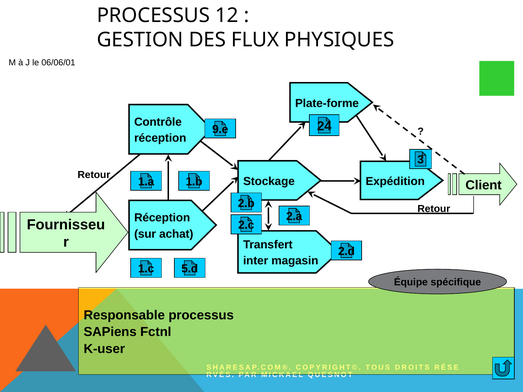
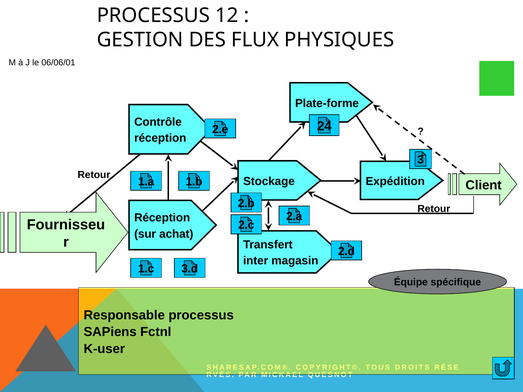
9.e: 9.e -> 2.e
5.d: 5.d -> 3.d
